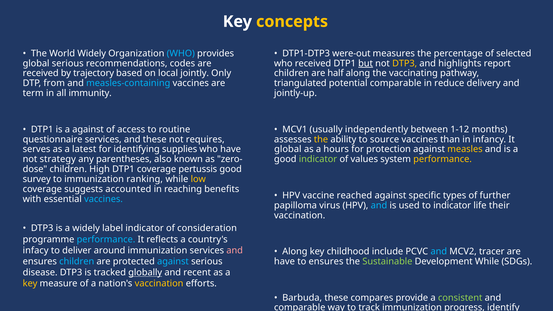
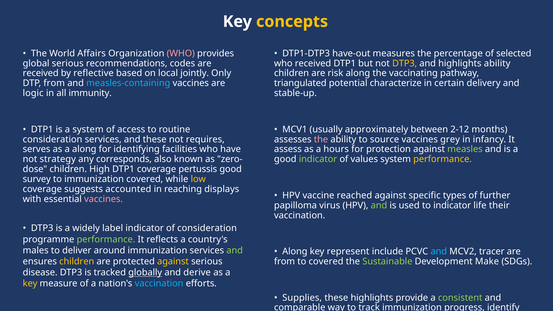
World Widely: Widely -> Affairs
WHO at (181, 53) colour: light blue -> pink
were-out: were-out -> have-out
but underline: present -> none
highlights report: report -> ability
trajectory: trajectory -> reflective
half: half -> risk
potential comparable: comparable -> characterize
reduce: reduce -> certain
term: term -> logic
jointly-up: jointly-up -> stable-up
a against: against -> system
independently: independently -> approximately
1-12: 1-12 -> 2-12
questionnaire at (53, 139): questionnaire -> consideration
the at (321, 139) colour: yellow -> pink
than: than -> grey
a latest: latest -> along
supplies: supplies -> facilities
global at (288, 149): global -> assess
measles colour: yellow -> light green
parentheses: parentheses -> corresponds
immunization ranking: ranking -> covered
benefits: benefits -> displays
vaccines at (103, 199) colour: light blue -> pink
and at (379, 205) colour: light blue -> light green
performance at (106, 239) colour: light blue -> light green
infacy: infacy -> males
and at (235, 250) colour: pink -> light green
childhood: childhood -> represent
children at (77, 261) colour: light blue -> yellow
against at (173, 261) colour: light blue -> yellow
have at (284, 262): have -> from
to ensures: ensures -> covered
Development While: While -> Make
recent: recent -> derive
vaccination at (159, 284) colour: yellow -> light blue
Barbuda: Barbuda -> Supplies
these compares: compares -> highlights
